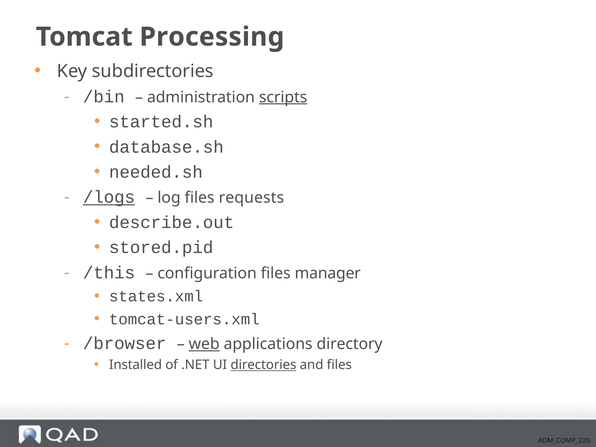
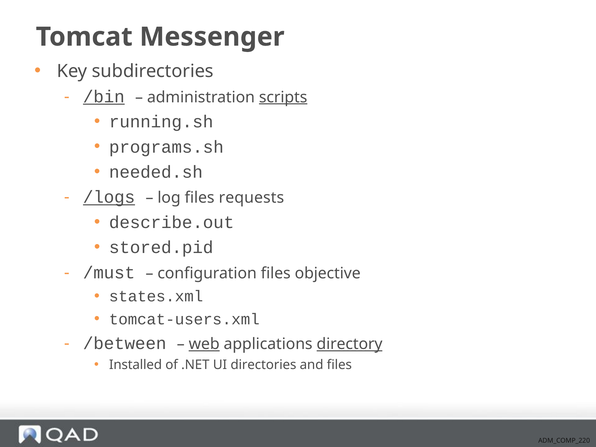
Processing: Processing -> Messenger
/bin underline: none -> present
started.sh: started.sh -> running.sh
database.sh: database.sh -> programs.sh
/this: /this -> /must
manager: manager -> objective
/browser: /browser -> /between
directory underline: none -> present
directories underline: present -> none
